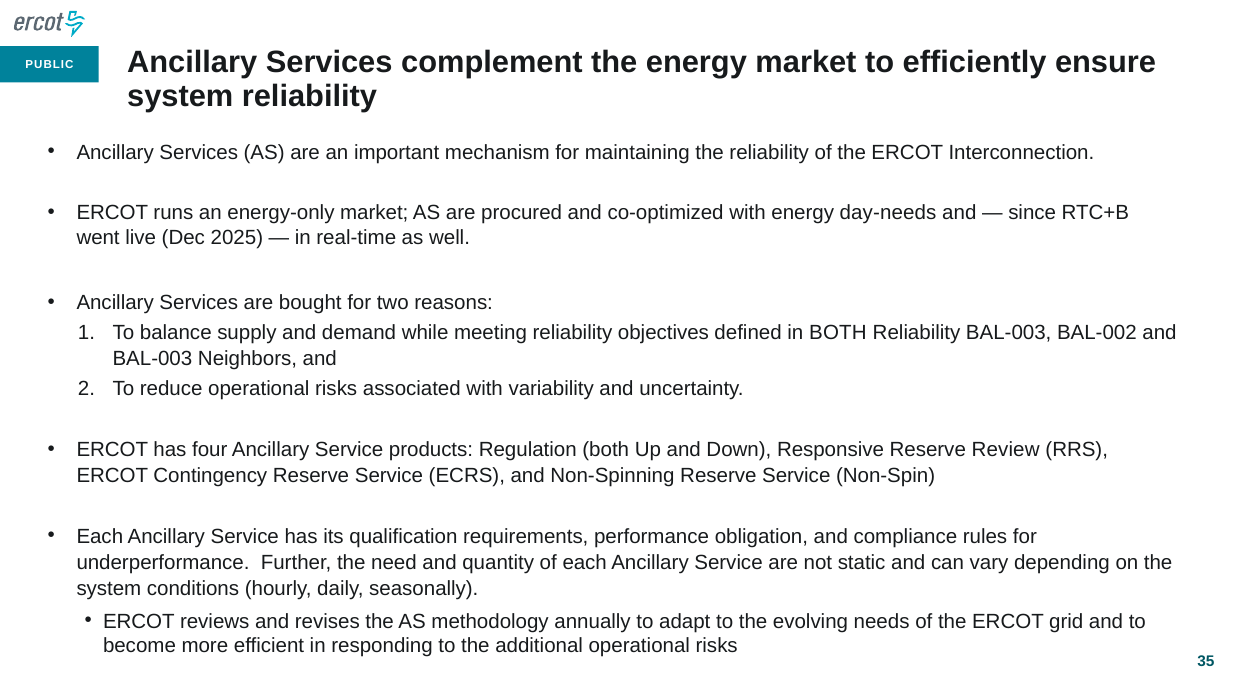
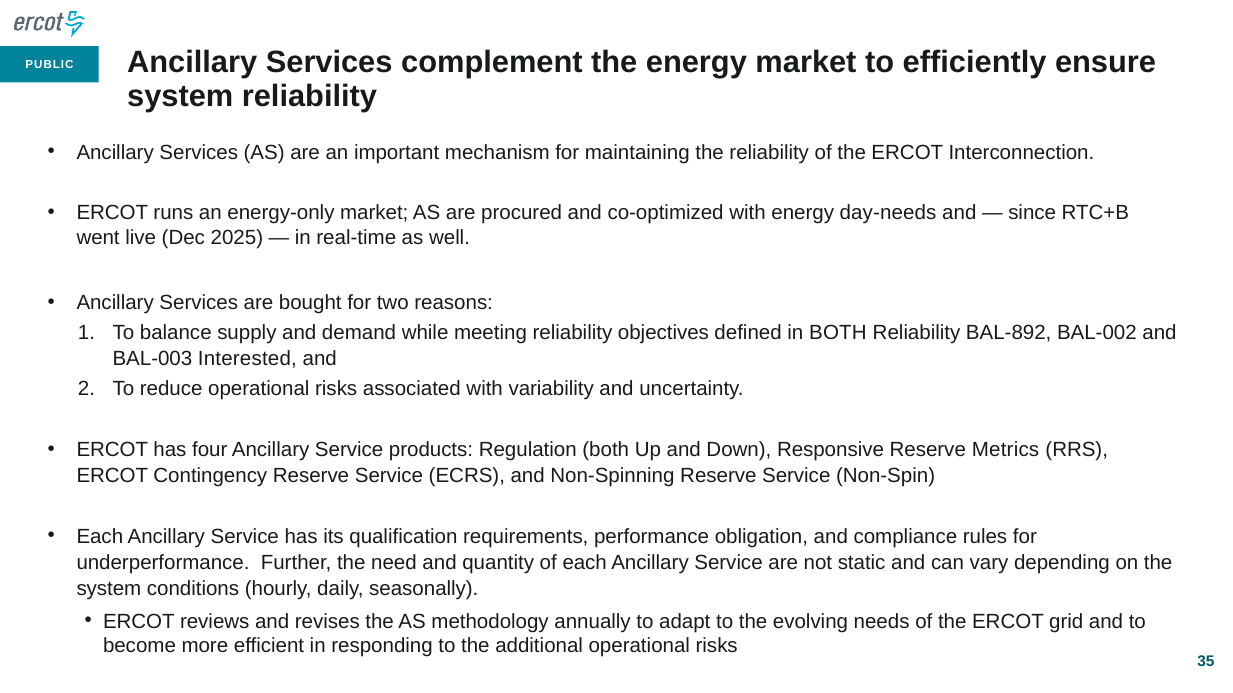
Reliability BAL-003: BAL-003 -> BAL-892
Neighbors: Neighbors -> Interested
Review: Review -> Metrics
